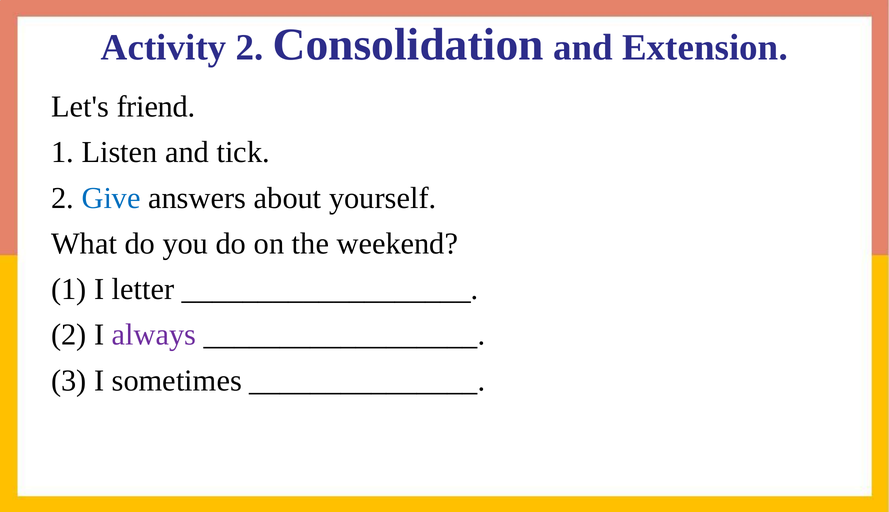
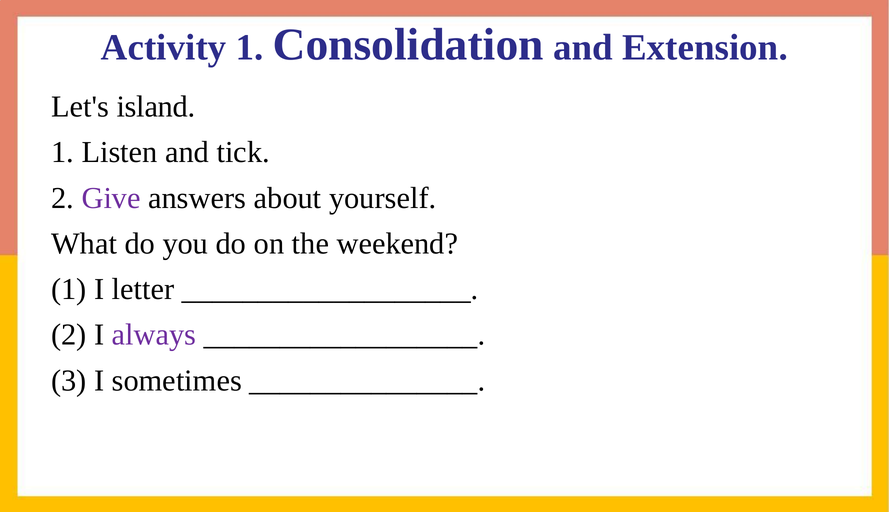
Activity 2: 2 -> 1
friend: friend -> island
Give colour: blue -> purple
